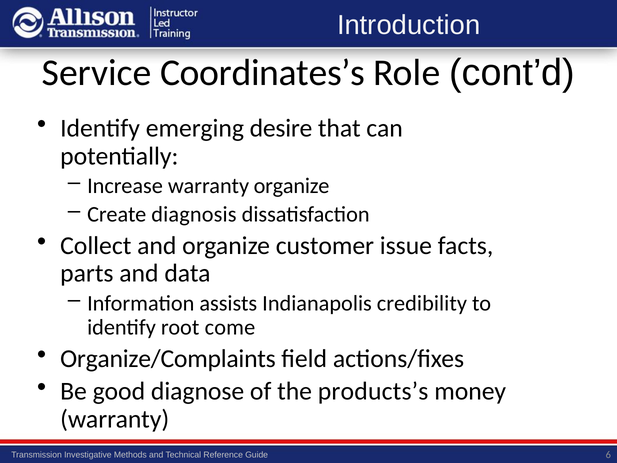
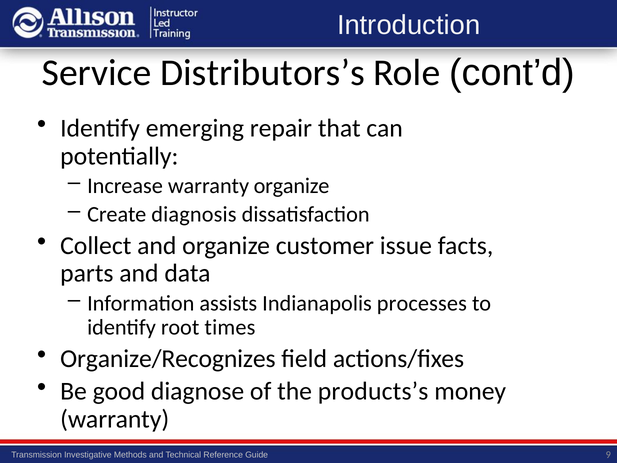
Coordinates’s: Coordinates’s -> Distributors’s
desire: desire -> repair
credibility: credibility -> processes
come: come -> times
Organize/Complaints: Organize/Complaints -> Organize/Recognizes
6: 6 -> 9
